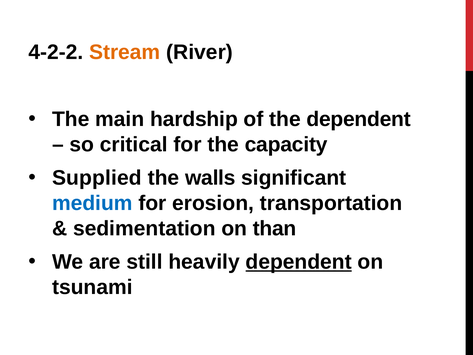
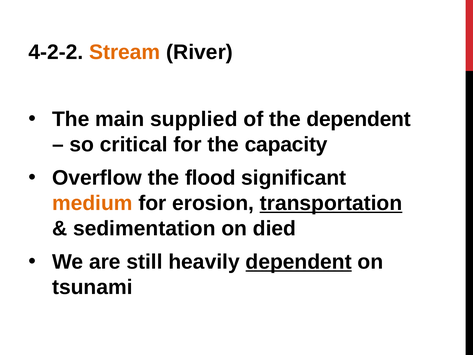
hardship: hardship -> supplied
Supplied: Supplied -> Overflow
walls: walls -> flood
medium colour: blue -> orange
transportation underline: none -> present
than: than -> died
